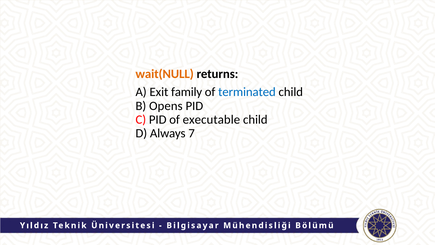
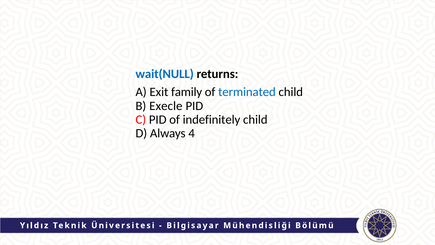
wait(NULL colour: orange -> blue
Opens: Opens -> Execle
executable: executable -> indefinitely
7: 7 -> 4
